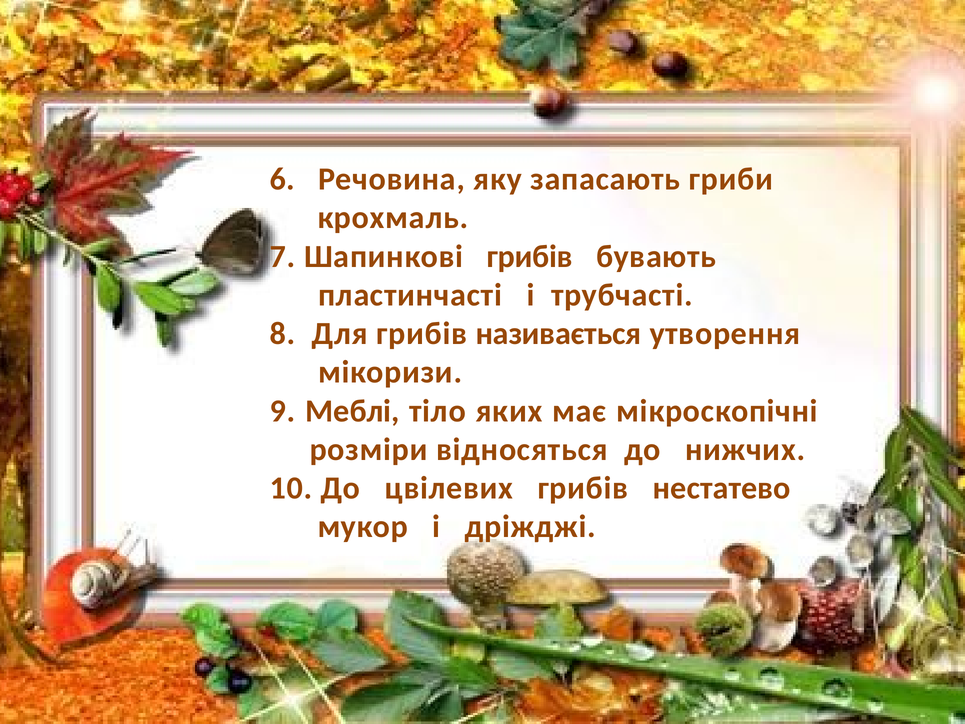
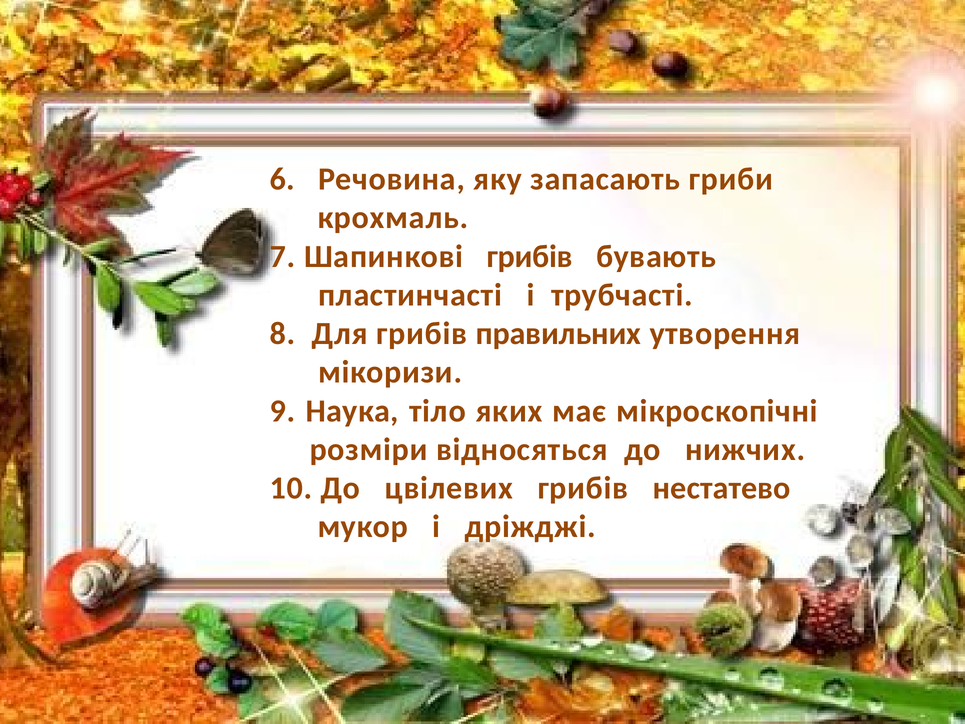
називається: називається -> правильних
Меблі: Меблі -> Наука
